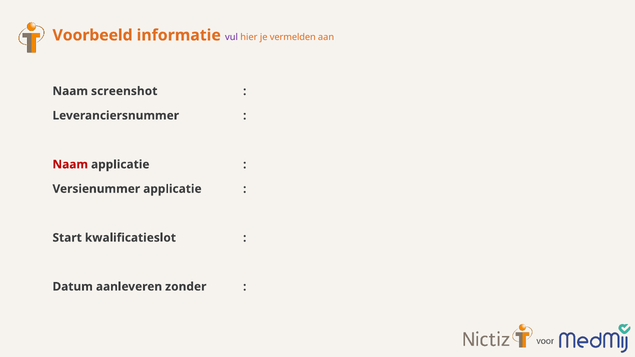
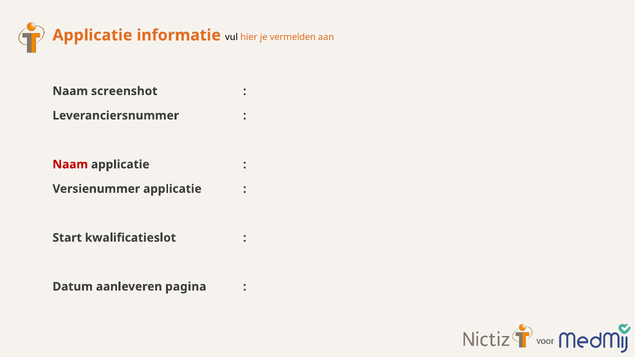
Voorbeeld at (93, 35): Voorbeeld -> Applicatie
vul colour: purple -> black
zonder: zonder -> pagina
